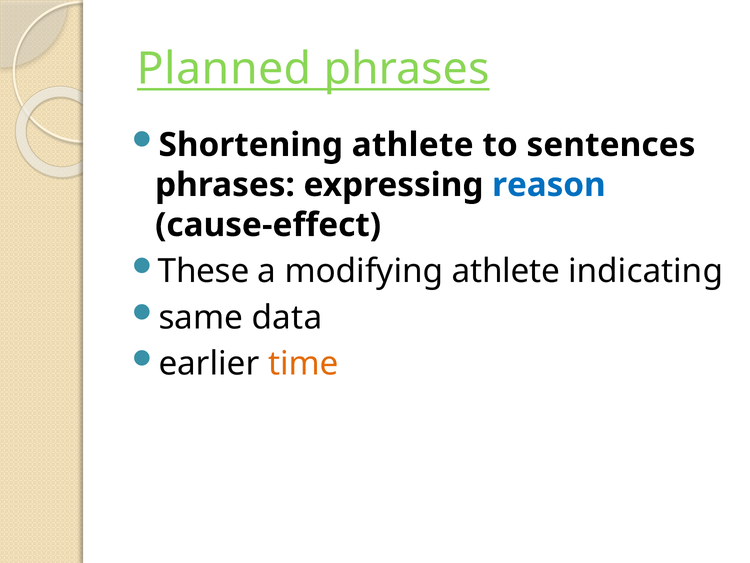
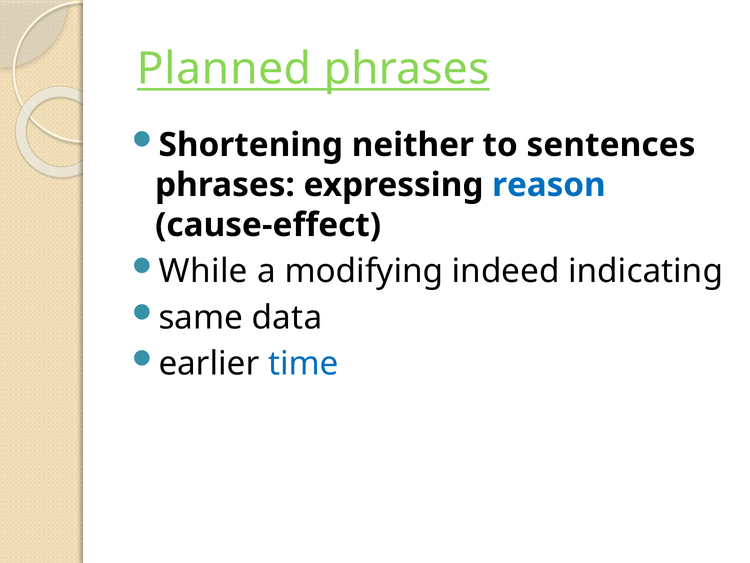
Shortening athlete: athlete -> neither
These: These -> While
modifying athlete: athlete -> indeed
time colour: orange -> blue
